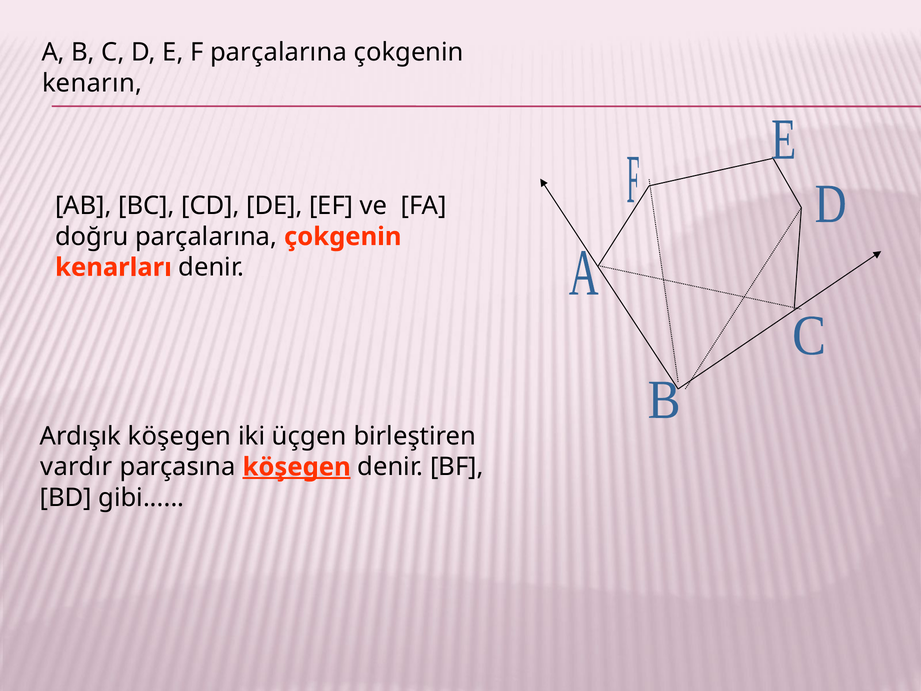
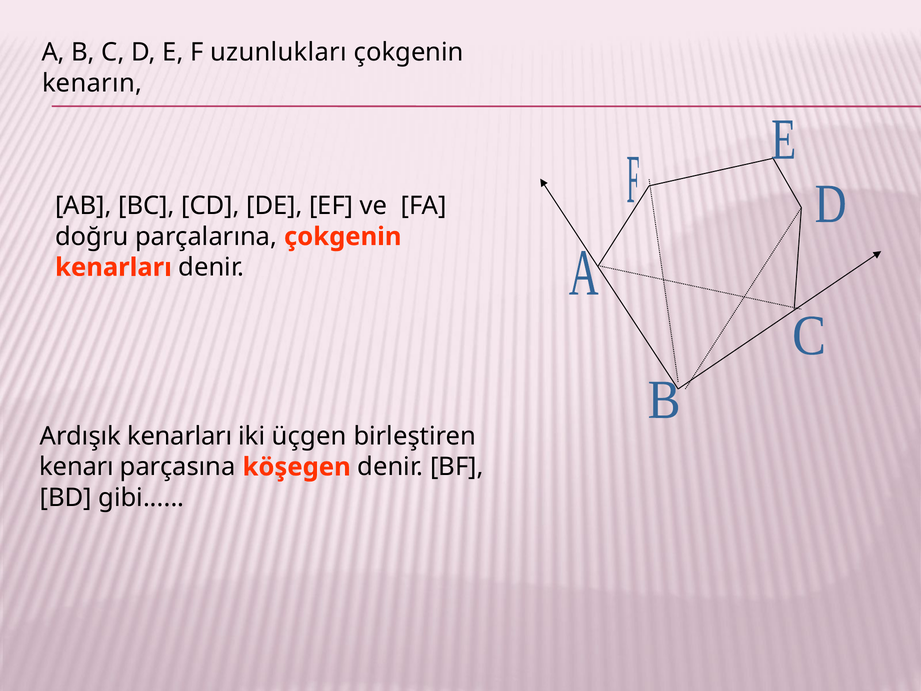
F parçalarına: parçalarına -> uzunlukları
Ardışık köşegen: köşegen -> kenarları
vardır: vardır -> kenarı
köşegen at (297, 467) underline: present -> none
